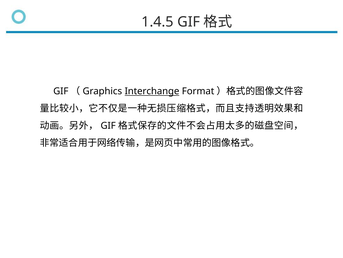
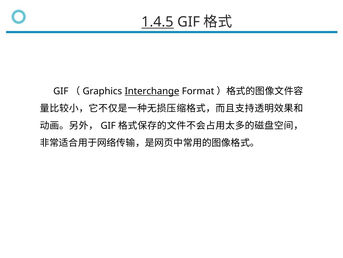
1.4.5 underline: none -> present
